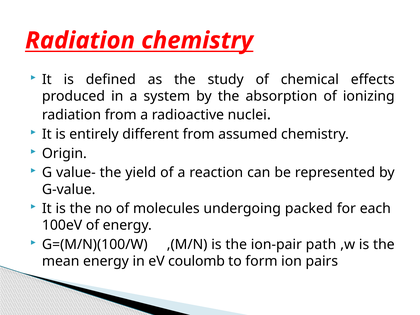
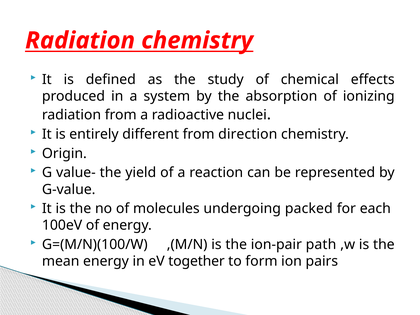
assumed: assumed -> direction
coulomb: coulomb -> together
